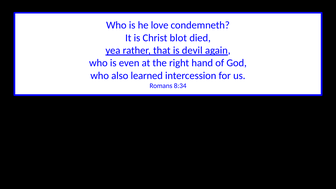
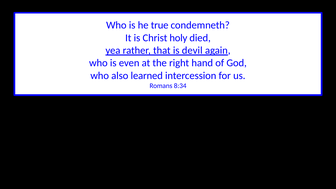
love: love -> true
blot: blot -> holy
